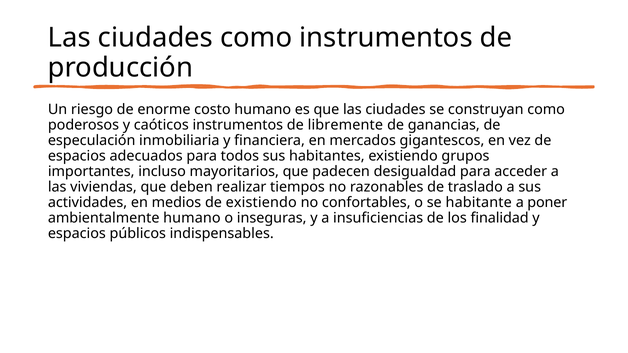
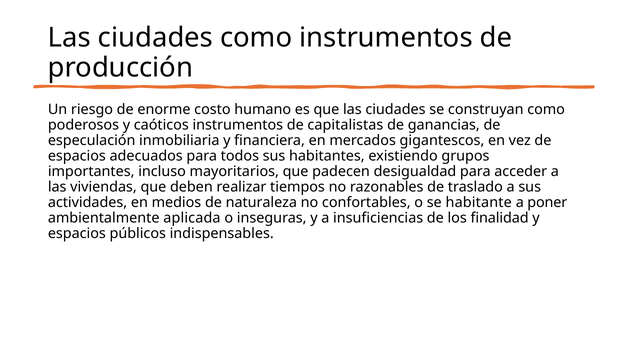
libremente: libremente -> capitalistas
de existiendo: existiendo -> naturaleza
ambientalmente humano: humano -> aplicada
